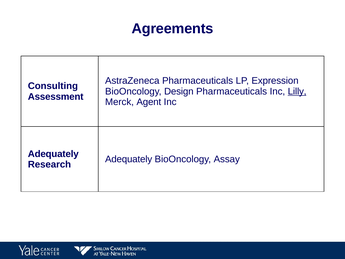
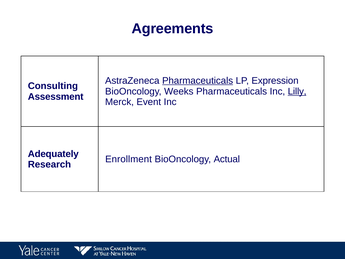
Pharmaceuticals at (198, 81) underline: none -> present
Design: Design -> Weeks
Agent: Agent -> Event
Adequately at (129, 159): Adequately -> Enrollment
Assay: Assay -> Actual
